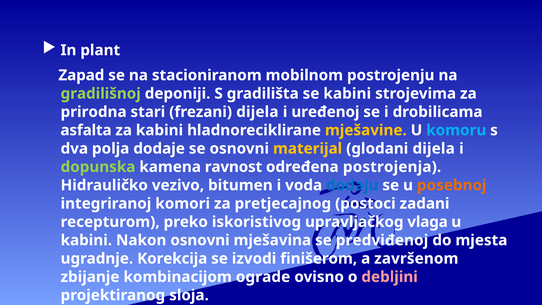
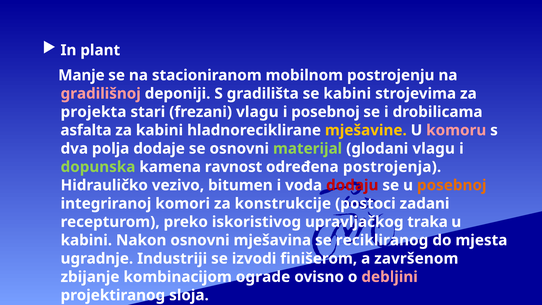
Zapad: Zapad -> Manje
gradilišnoj colour: light green -> pink
prirodna: prirodna -> projekta
frezani dijela: dijela -> vlagu
i uređenoj: uređenoj -> posebnoj
komoru colour: light blue -> pink
materijal colour: yellow -> light green
glodani dijela: dijela -> vlagu
dodaju colour: blue -> red
pretjecajnog: pretjecajnog -> konstrukcije
vlaga: vlaga -> traka
predviđenoj: predviđenoj -> recikliranog
Korekcija: Korekcija -> Industriji
